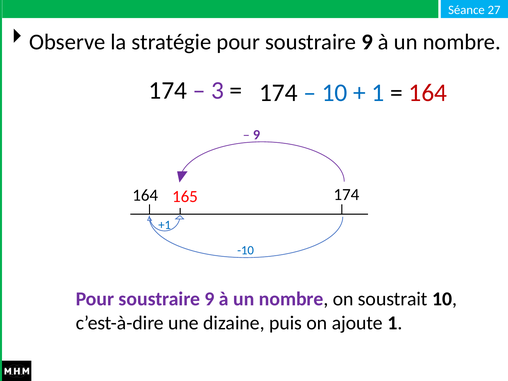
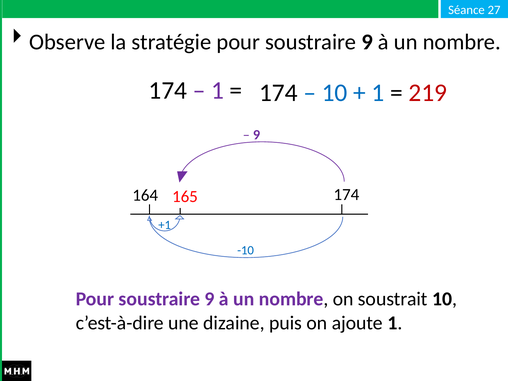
3 at (218, 90): 3 -> 1
164 at (428, 93): 164 -> 219
